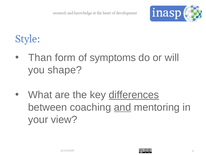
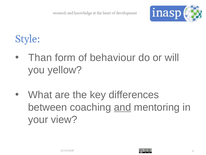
symptoms: symptoms -> behaviour
shape: shape -> yellow
differences underline: present -> none
